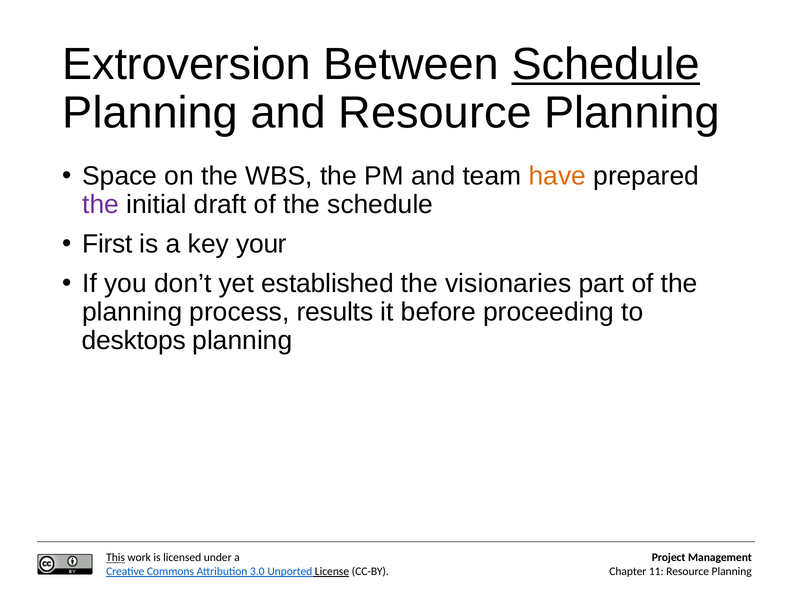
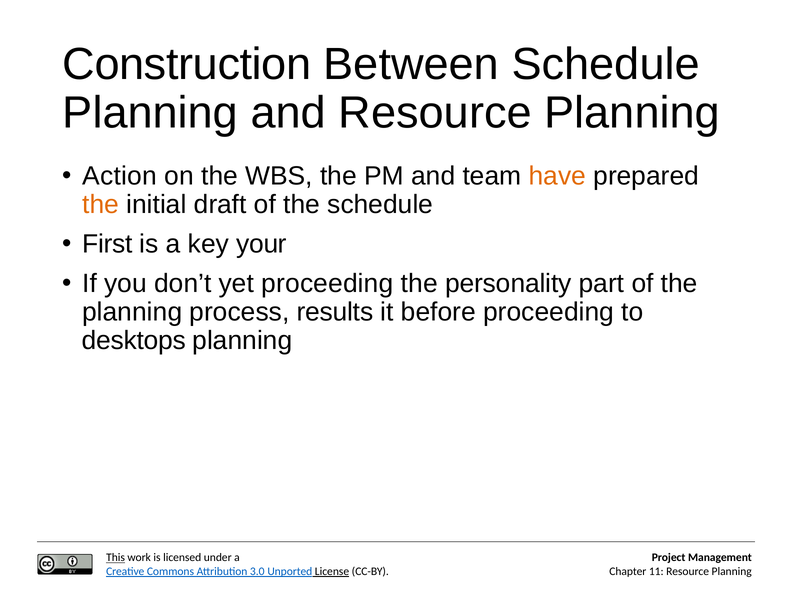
Extroversion: Extroversion -> Construction
Schedule at (606, 64) underline: present -> none
Space: Space -> Action
the at (101, 205) colour: purple -> orange
yet established: established -> proceeding
visionaries: visionaries -> personality
